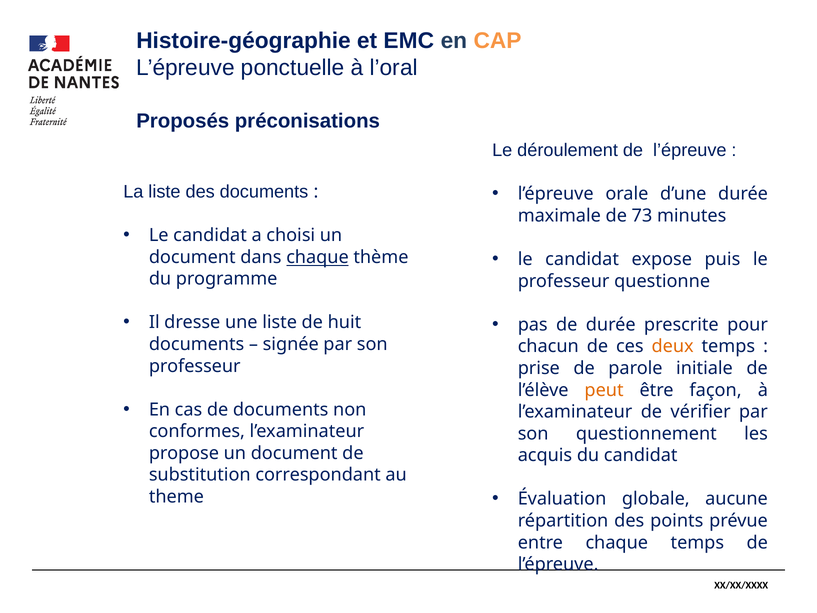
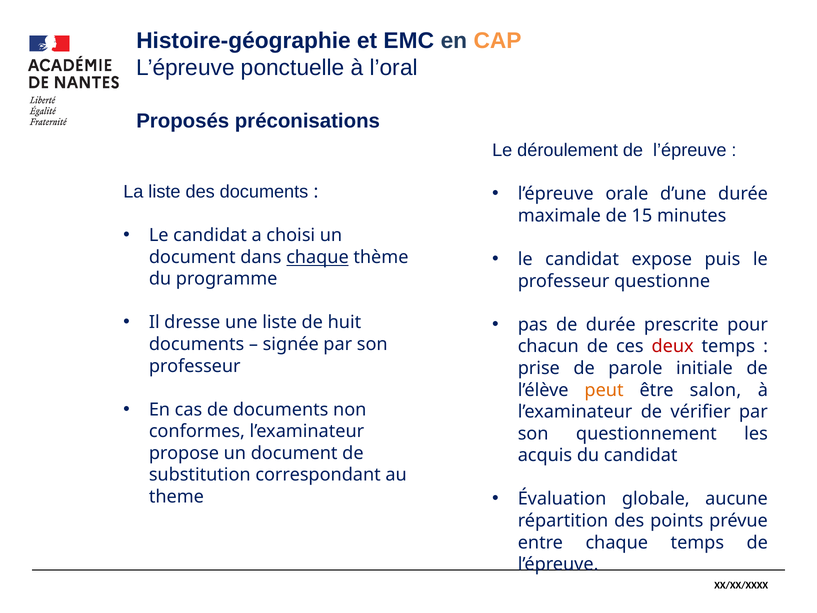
73: 73 -> 15
deux colour: orange -> red
façon: façon -> salon
